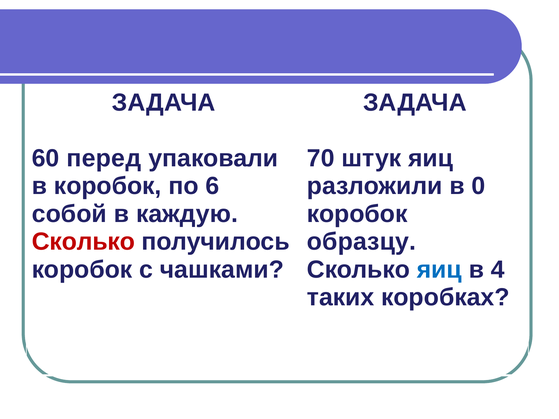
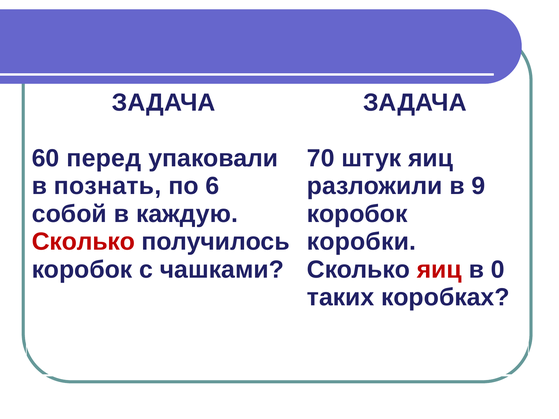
в коробок: коробок -> познать
0: 0 -> 9
образцу: образцу -> коробки
яиц at (439, 270) colour: blue -> red
4: 4 -> 0
